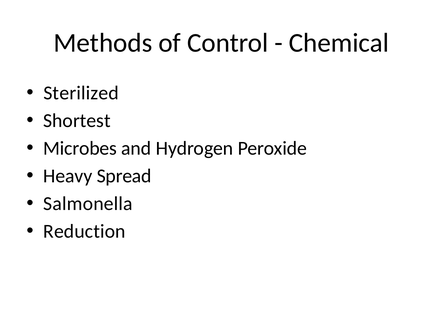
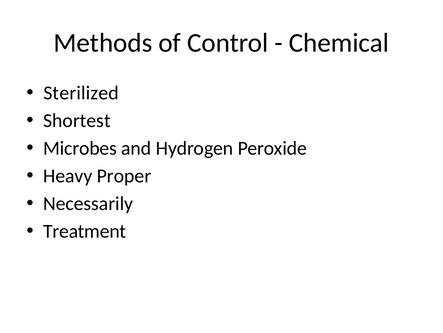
Spread: Spread -> Proper
Salmonella: Salmonella -> Necessarily
Reduction: Reduction -> Treatment
